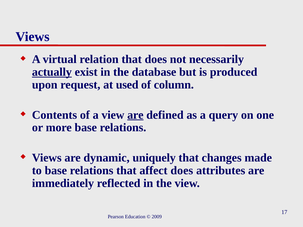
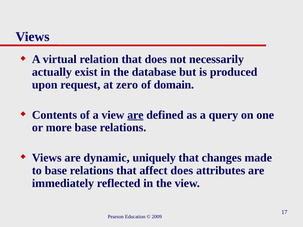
actually underline: present -> none
used: used -> zero
column: column -> domain
